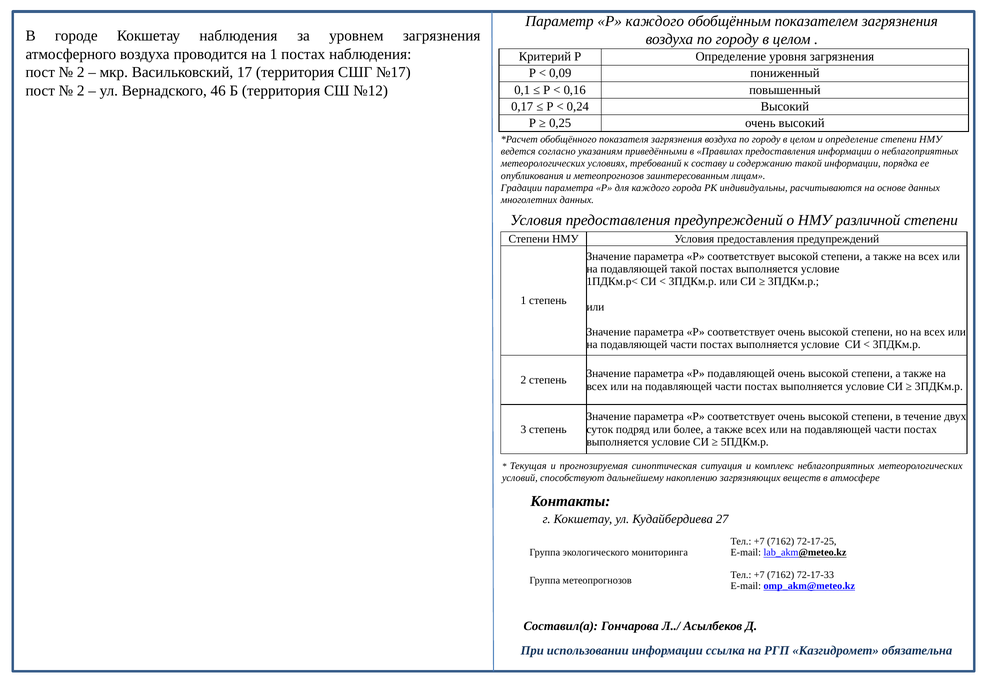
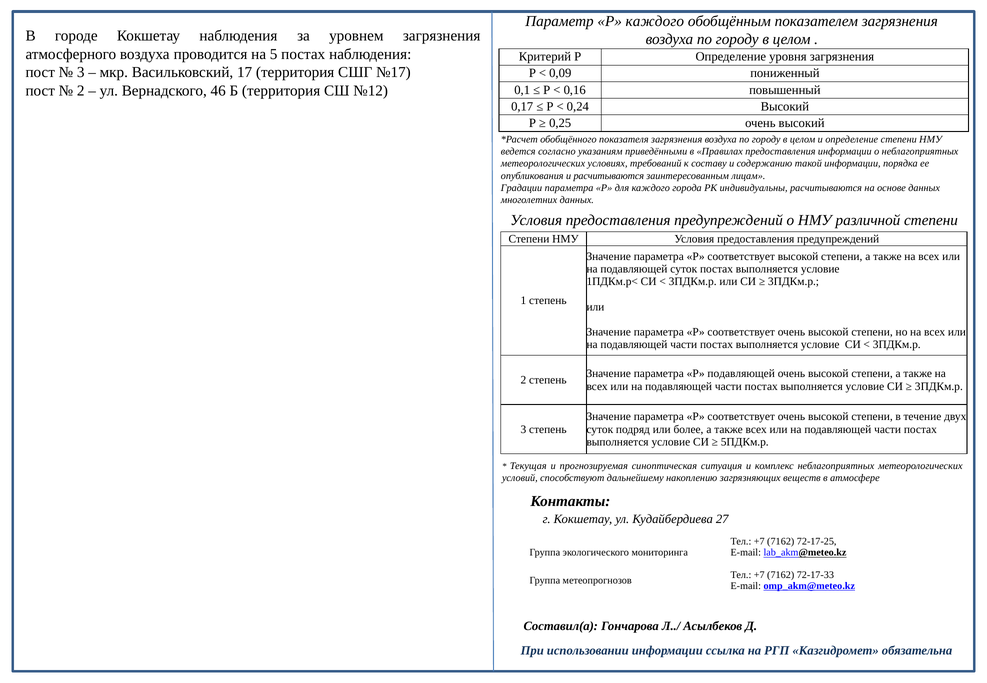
на 1: 1 -> 5
2 at (81, 72): 2 -> 3
и метеопрогнозов: метеопрогнозов -> расчитываются
подавляющей такой: такой -> суток
